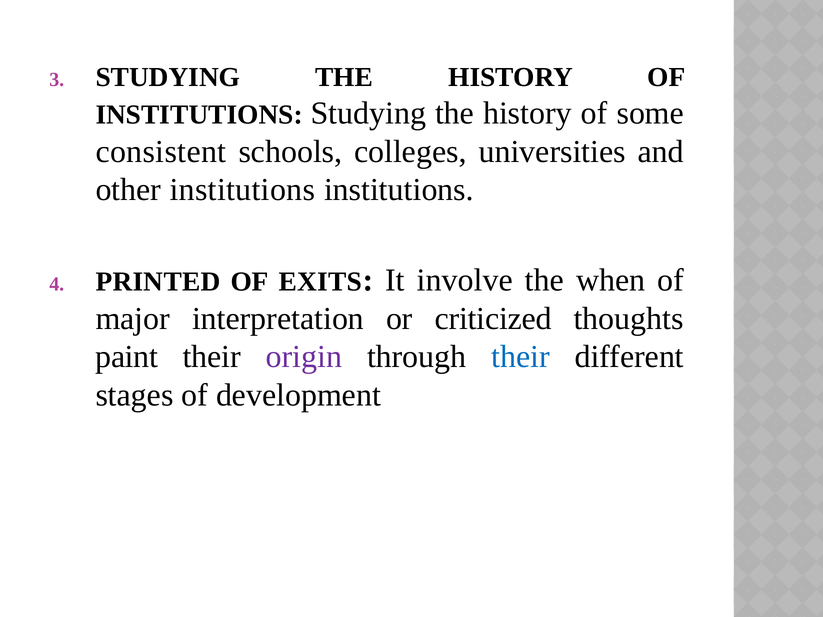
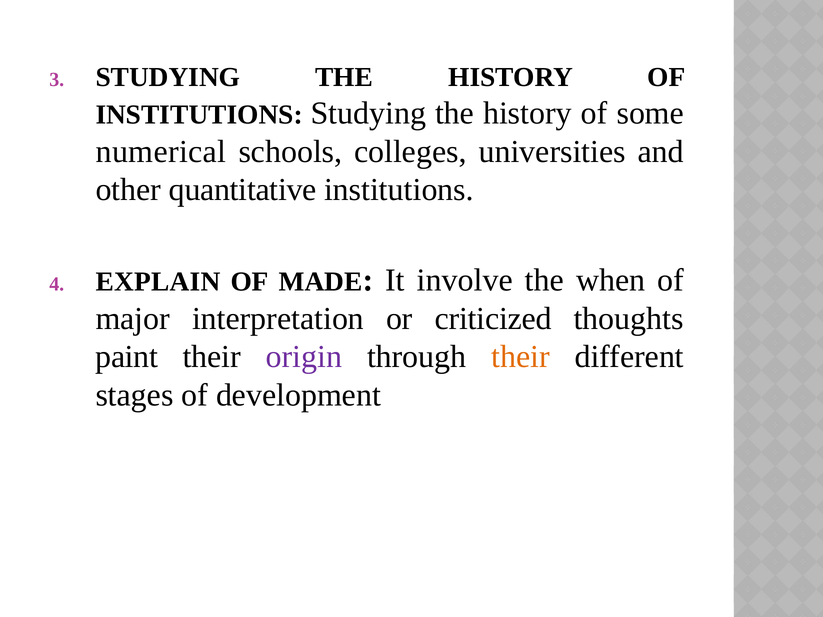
consistent: consistent -> numerical
other institutions: institutions -> quantitative
PRINTED: PRINTED -> EXPLAIN
EXITS: EXITS -> MADE
their at (520, 357) colour: blue -> orange
